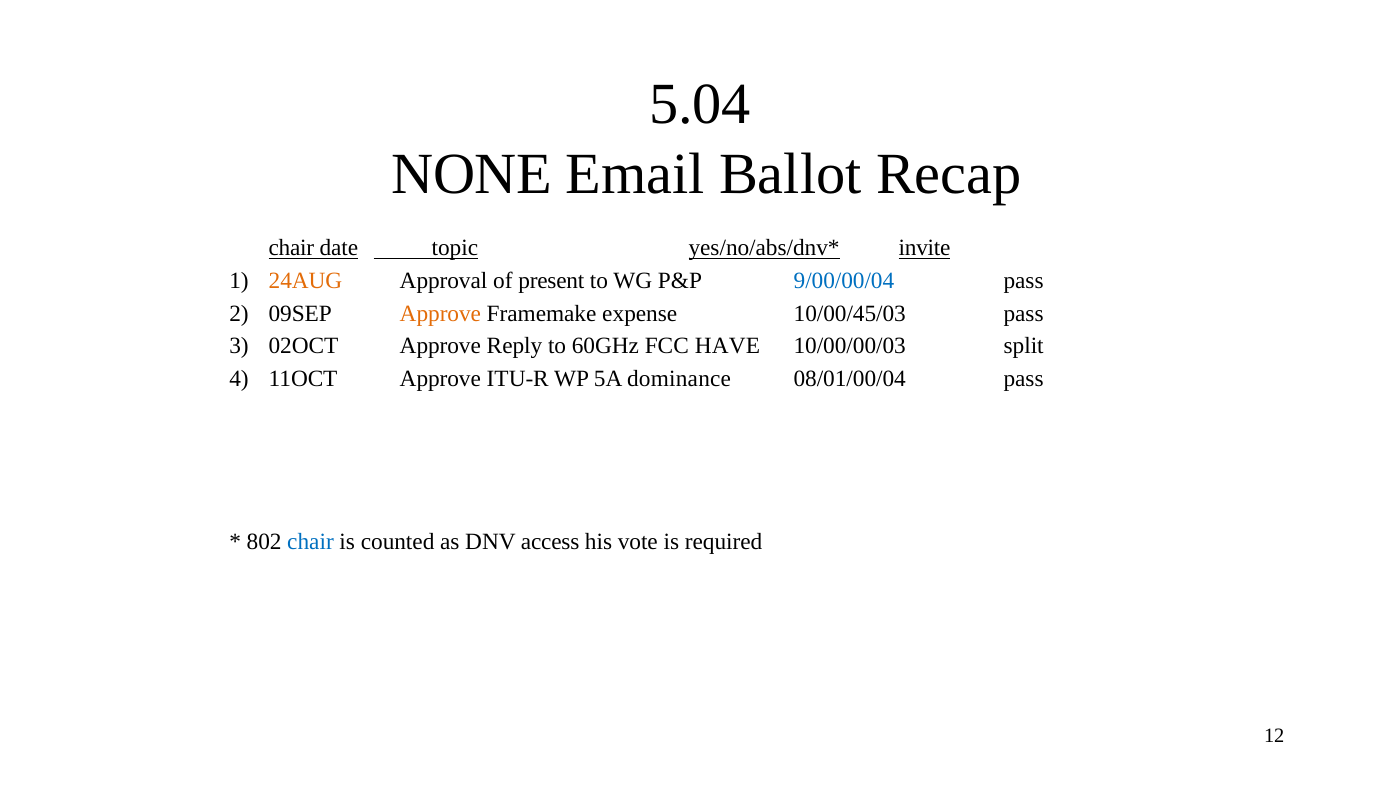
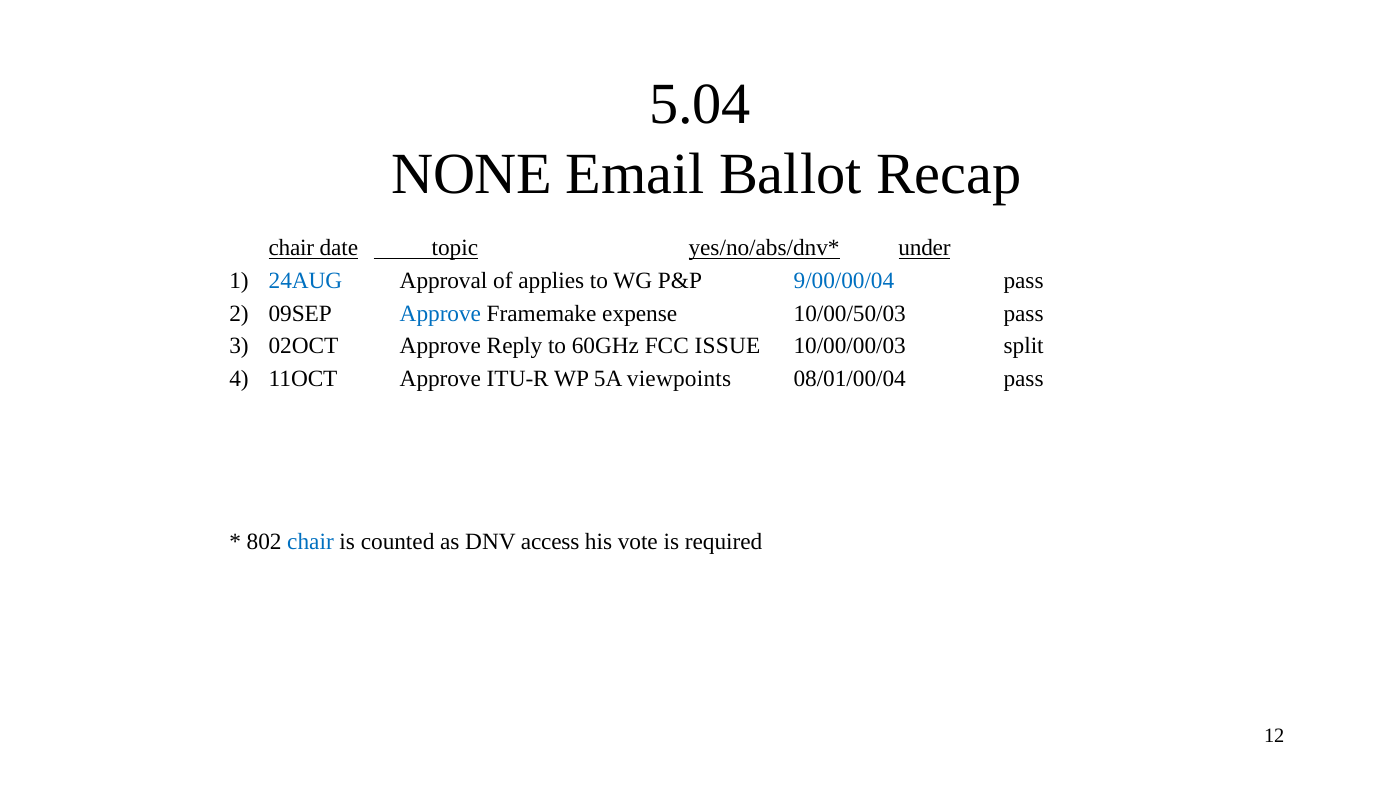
invite: invite -> under
24AUG colour: orange -> blue
present: present -> applies
Approve at (440, 314) colour: orange -> blue
10/00/45/03: 10/00/45/03 -> 10/00/50/03
HAVE: HAVE -> ISSUE
dominance: dominance -> viewpoints
